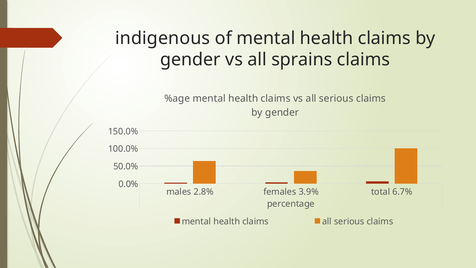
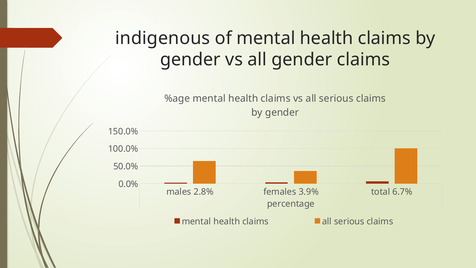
all sprains: sprains -> gender
